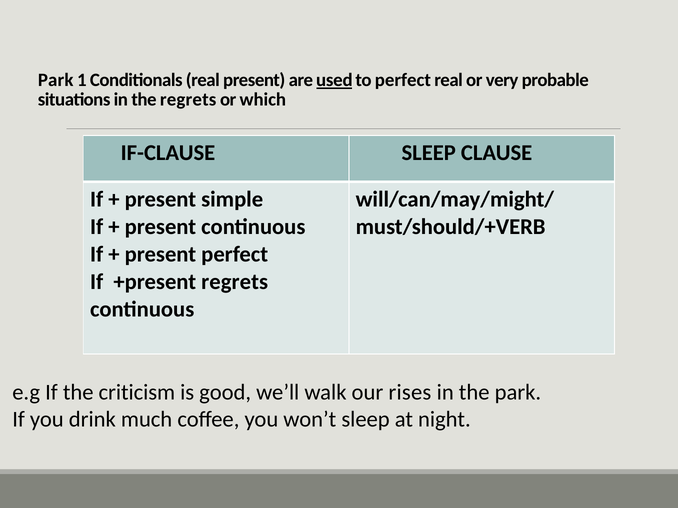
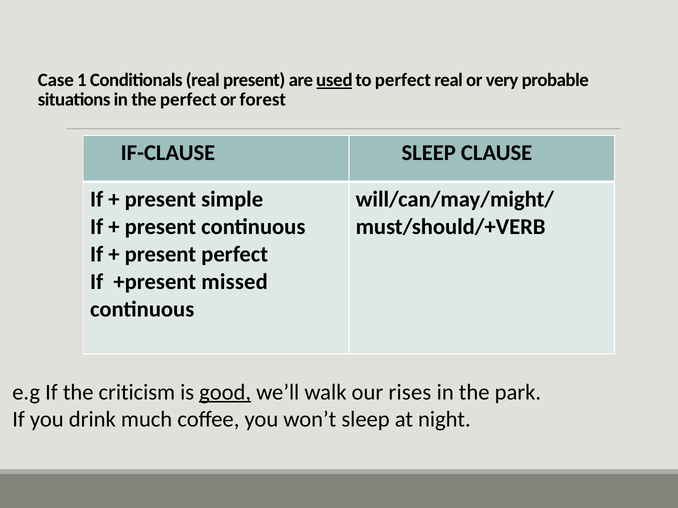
Park at (56, 80): Park -> Case
the regrets: regrets -> perfect
which: which -> forest
+present regrets: regrets -> missed
good underline: none -> present
